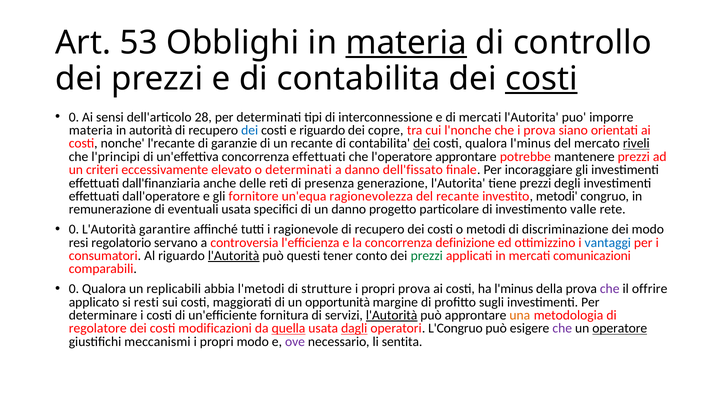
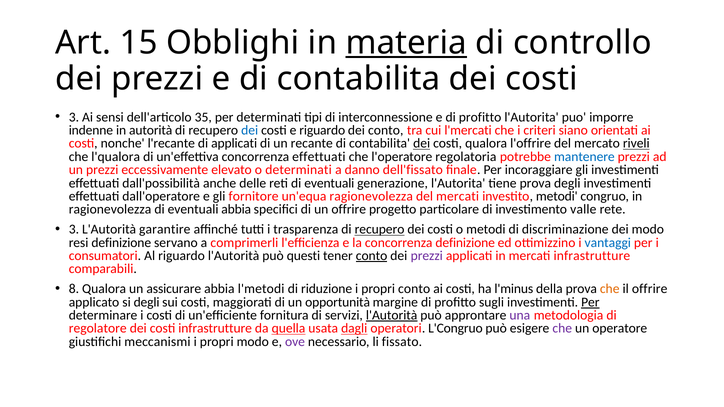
53: 53 -> 15
costi at (541, 79) underline: present -> none
0 at (74, 117): 0 -> 3
28: 28 -> 35
e di mercati: mercati -> profitto
materia at (91, 130): materia -> indenne
dei copre: copre -> conto
l'nonche: l'nonche -> l'mercati
i prova: prova -> criteri
di garanzie: garanzie -> applicati
qualora l'minus: l'minus -> l'offrire
l'principi: l'principi -> l'qualora
l'operatore approntare: approntare -> regolatoria
mantenere colour: black -> blue
un criteri: criteri -> prezzi
dall'finanziaria: dall'finanziaria -> dall'possibilità
reti di presenza: presenza -> eventuali
tiene prezzi: prezzi -> prova
del recante: recante -> mercati
remunerazione at (110, 210): remunerazione -> ragionevolezza
eventuali usata: usata -> abbia
un danno: danno -> offrire
0 at (74, 229): 0 -> 3
ragionevole: ragionevole -> trasparenza
recupero at (380, 229) underline: none -> present
resi regolatorio: regolatorio -> definizione
controversia: controversia -> comprimerli
l'Autorità at (234, 256) underline: present -> none
conto at (372, 256) underline: none -> present
prezzi at (427, 256) colour: green -> purple
mercati comunicazioni: comunicazioni -> infrastrutture
0 at (74, 289): 0 -> 8
replicabili: replicabili -> assicurare
strutture: strutture -> riduzione
propri prova: prova -> conto
che at (610, 289) colour: purple -> orange
si resti: resti -> degli
Per at (590, 302) underline: none -> present
una colour: orange -> purple
costi modificazioni: modificazioni -> infrastrutture
operatore underline: present -> none
sentita: sentita -> fissato
